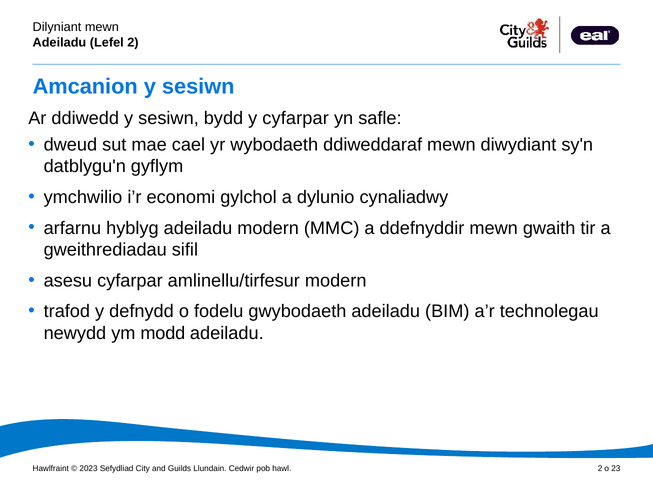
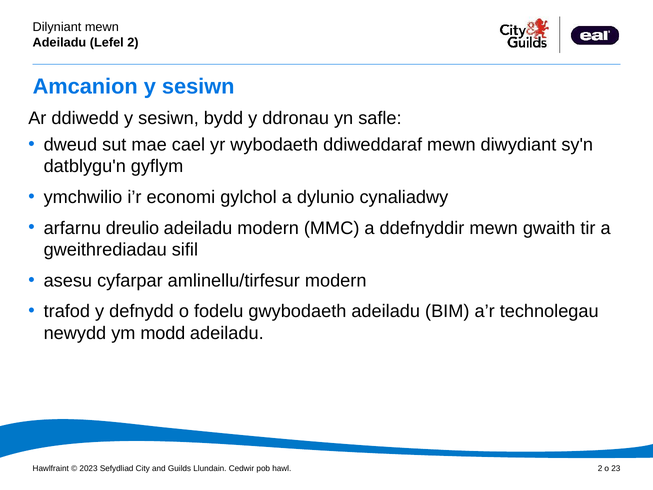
y cyfarpar: cyfarpar -> ddronau
hyblyg: hyblyg -> dreulio
